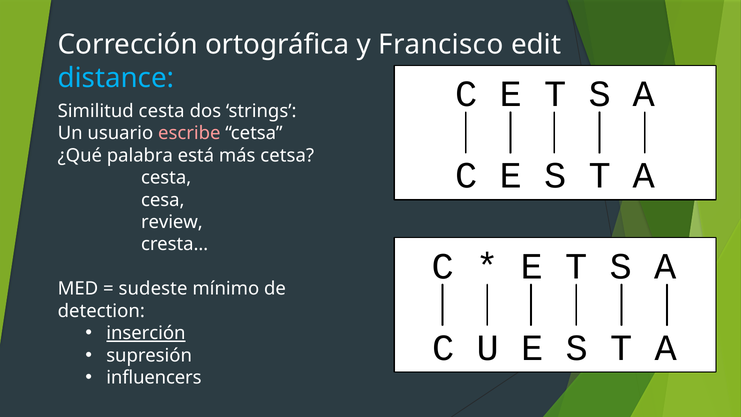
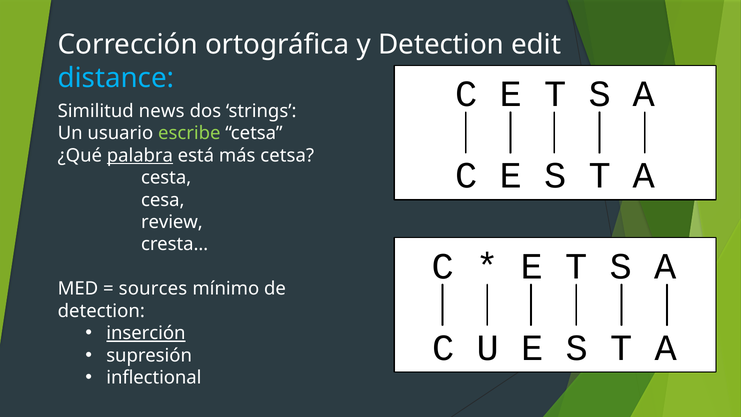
y Francisco: Francisco -> Detection
Similitud cesta: cesta -> news
escribe colour: pink -> light green
palabra underline: none -> present
sudeste: sudeste -> sources
influencers: influencers -> inflectional
